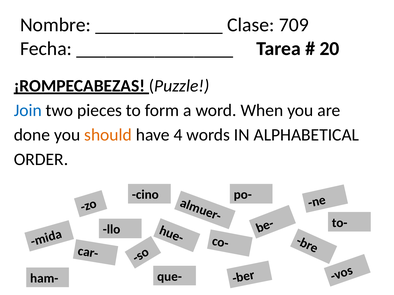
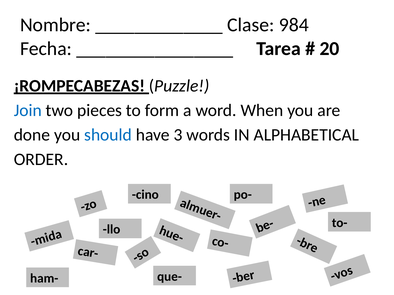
709: 709 -> 984
should colour: orange -> blue
4: 4 -> 3
